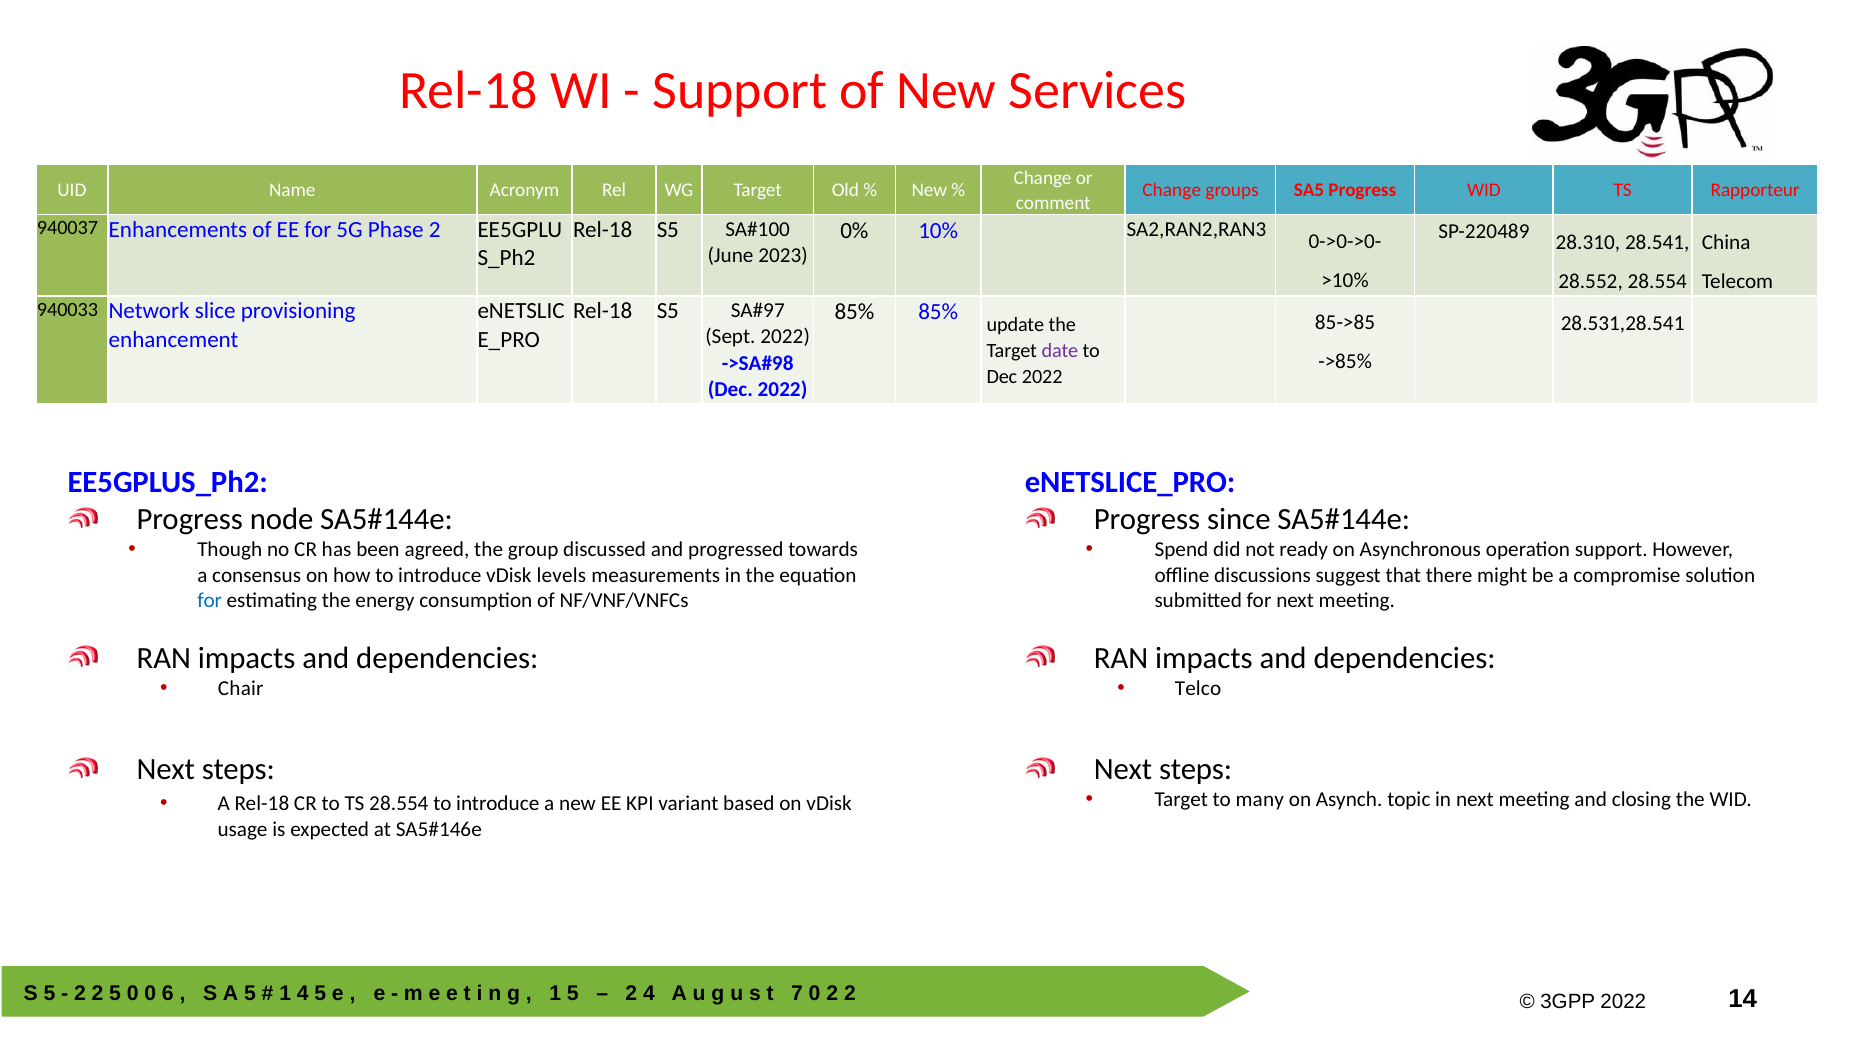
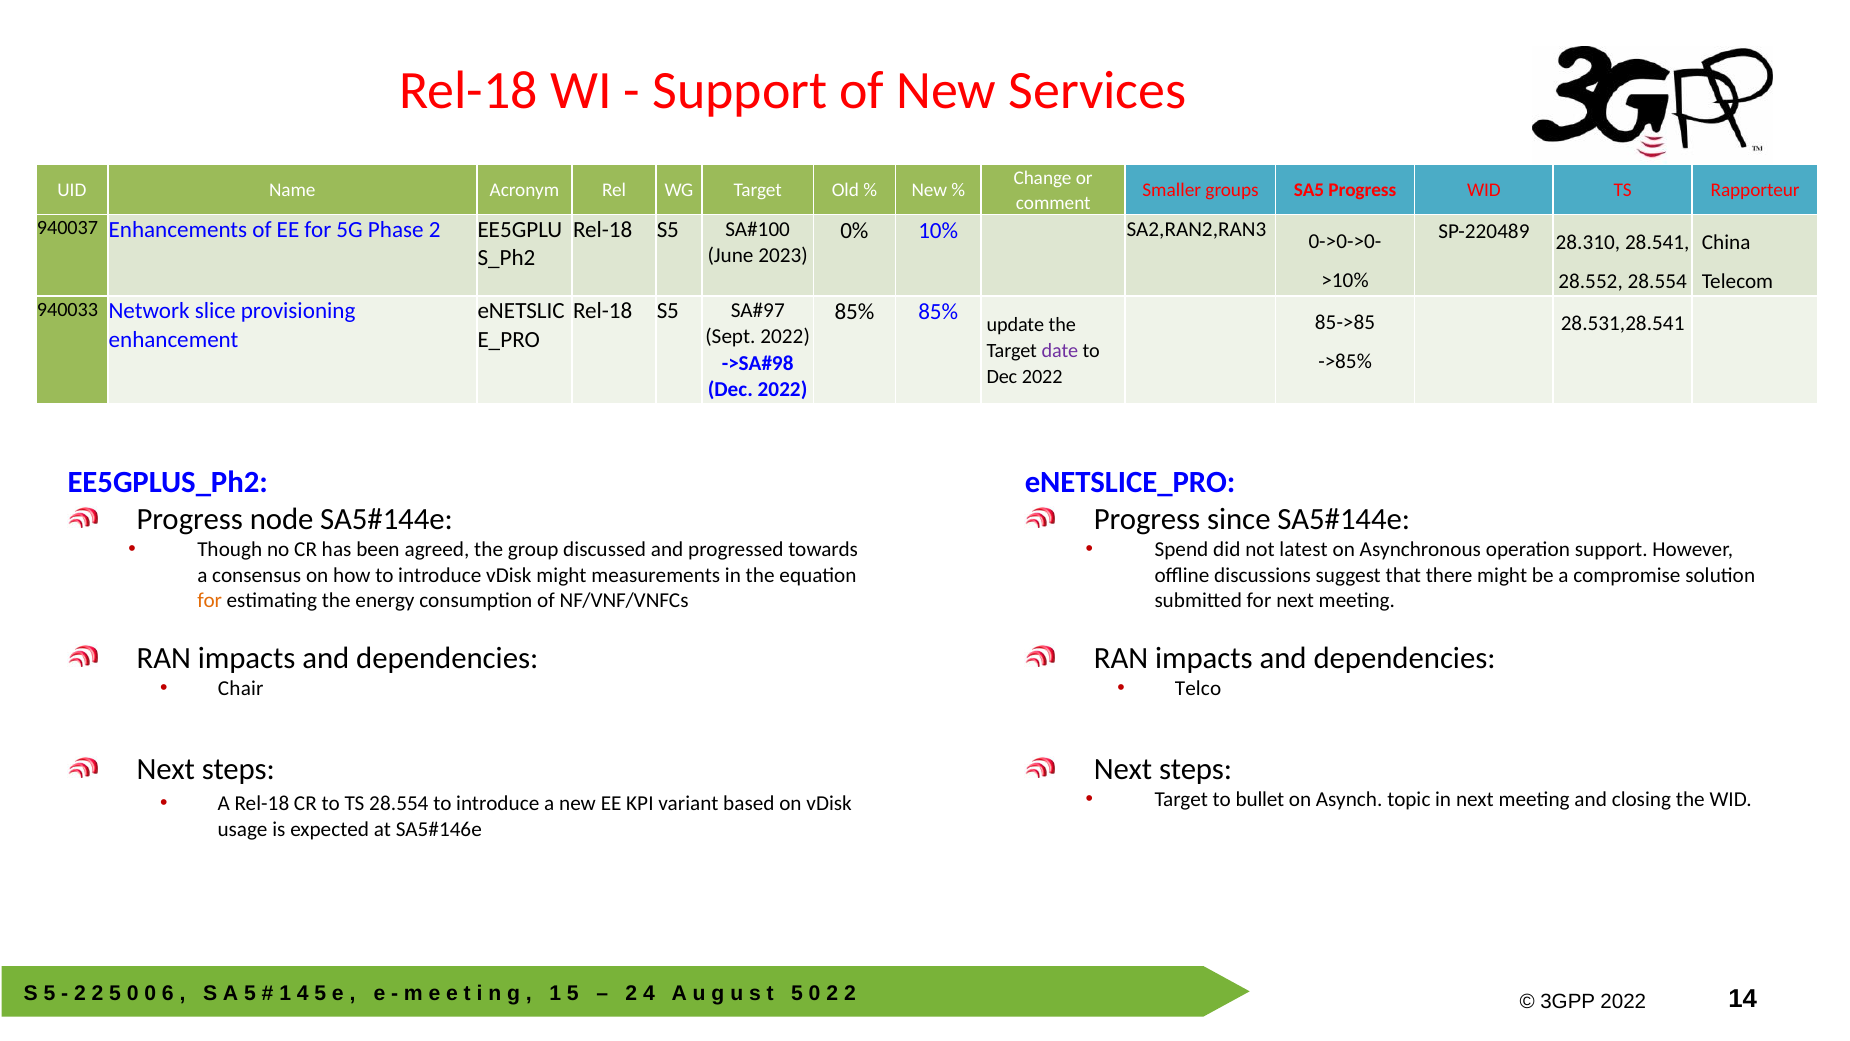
Change at (1172, 191): Change -> Smaller
ready: ready -> latest
vDisk levels: levels -> might
for at (210, 600) colour: blue -> orange
many: many -> bullet
7 at (797, 994): 7 -> 5
